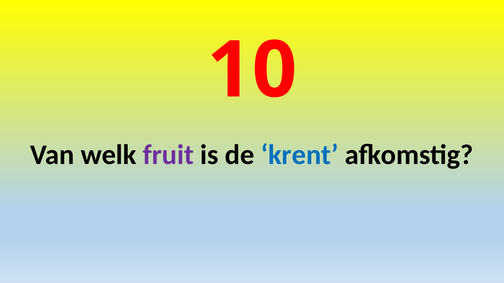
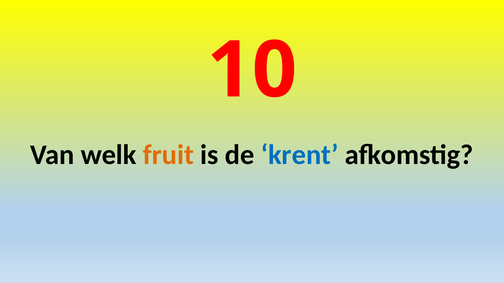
fruit colour: purple -> orange
